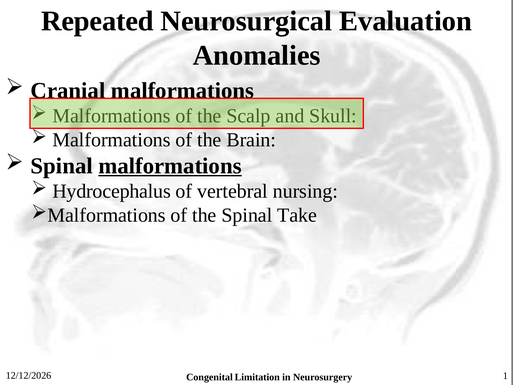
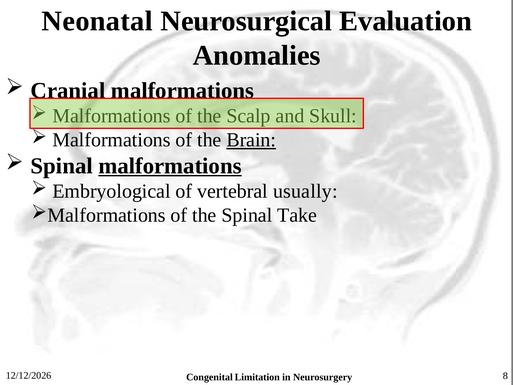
Repeated: Repeated -> Neonatal
Brain underline: none -> present
Hydrocephalus: Hydrocephalus -> Embryological
nursing: nursing -> usually
1: 1 -> 8
